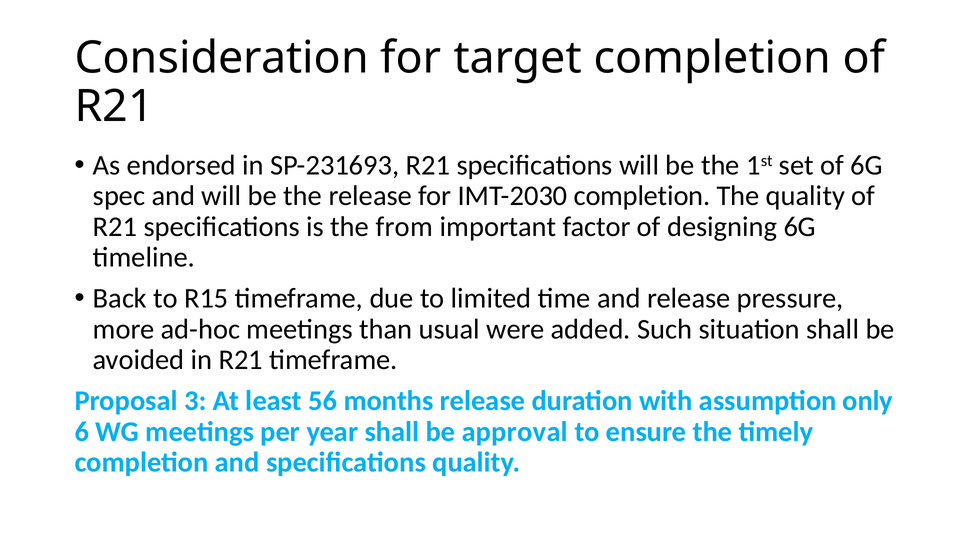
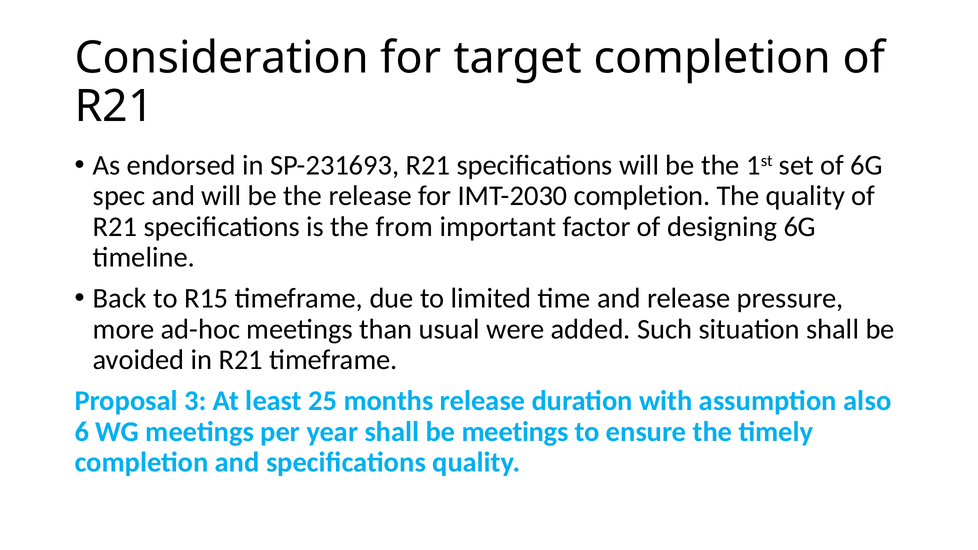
56: 56 -> 25
only: only -> also
be approval: approval -> meetings
